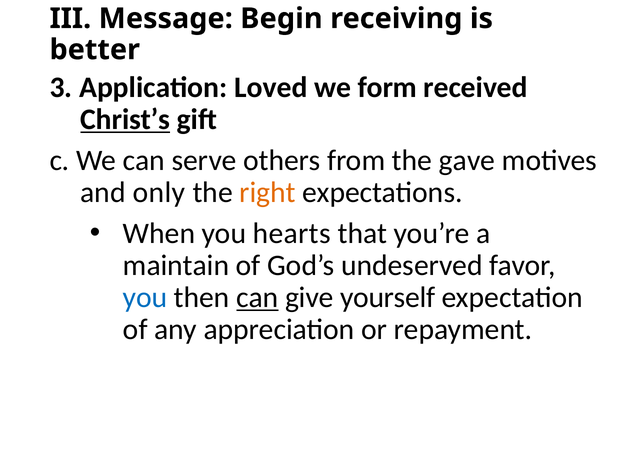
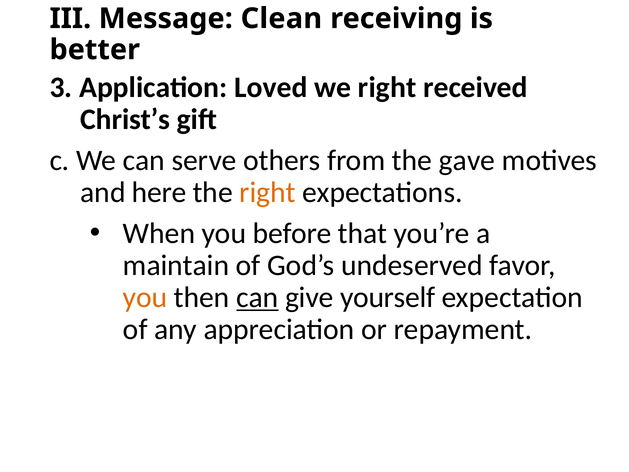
Begin: Begin -> Clean
we form: form -> right
Christ’s underline: present -> none
only: only -> here
hearts: hearts -> before
you at (145, 297) colour: blue -> orange
